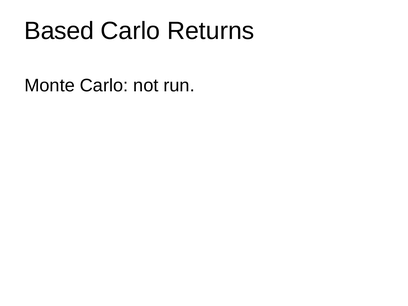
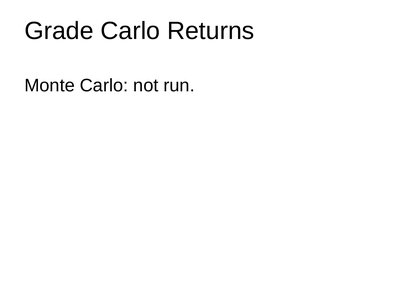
Based: Based -> Grade
